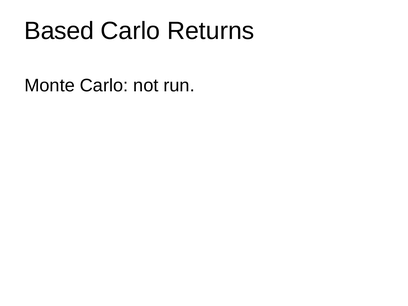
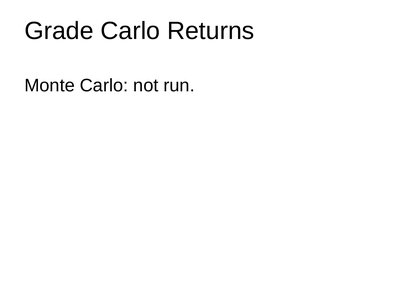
Based: Based -> Grade
